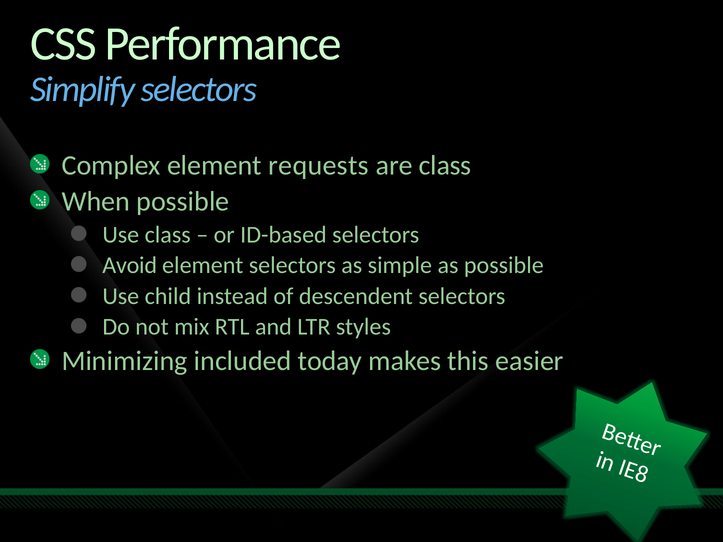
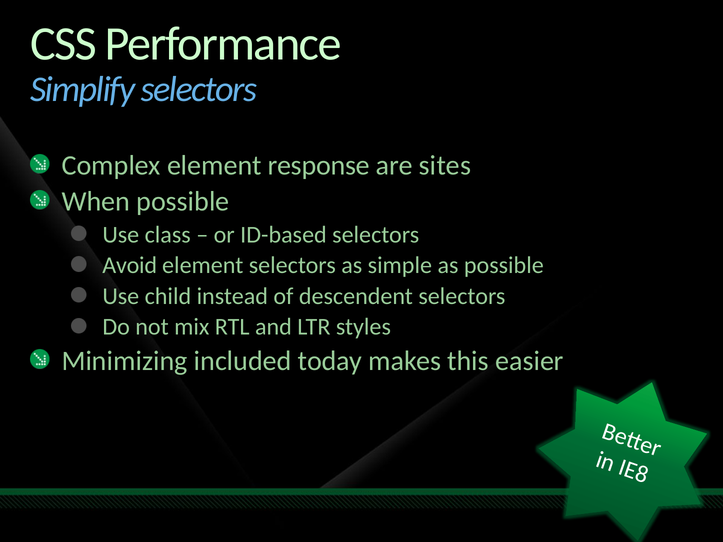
requests: requests -> response
are class: class -> sites
